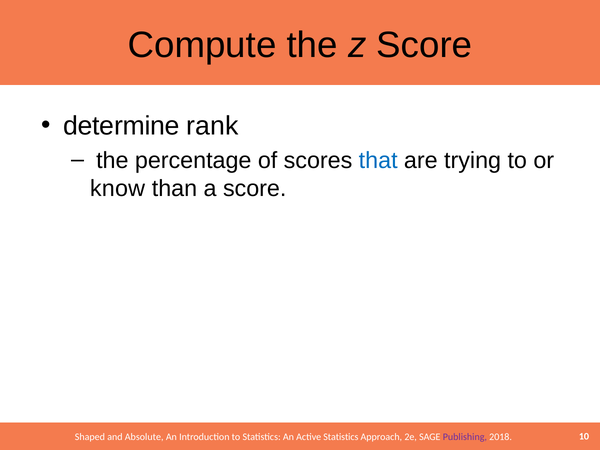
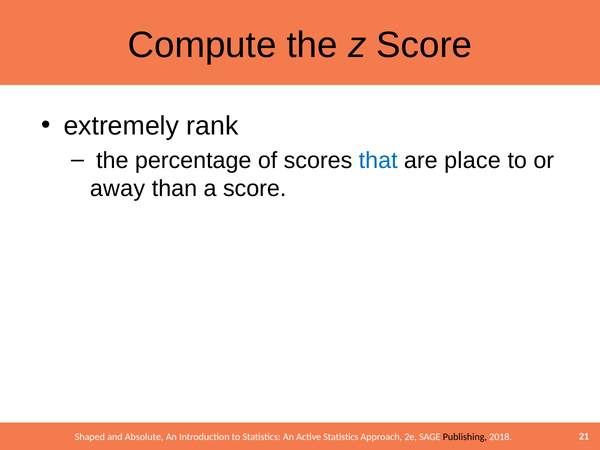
determine: determine -> extremely
trying: trying -> place
know: know -> away
Publishing colour: purple -> black
10: 10 -> 21
